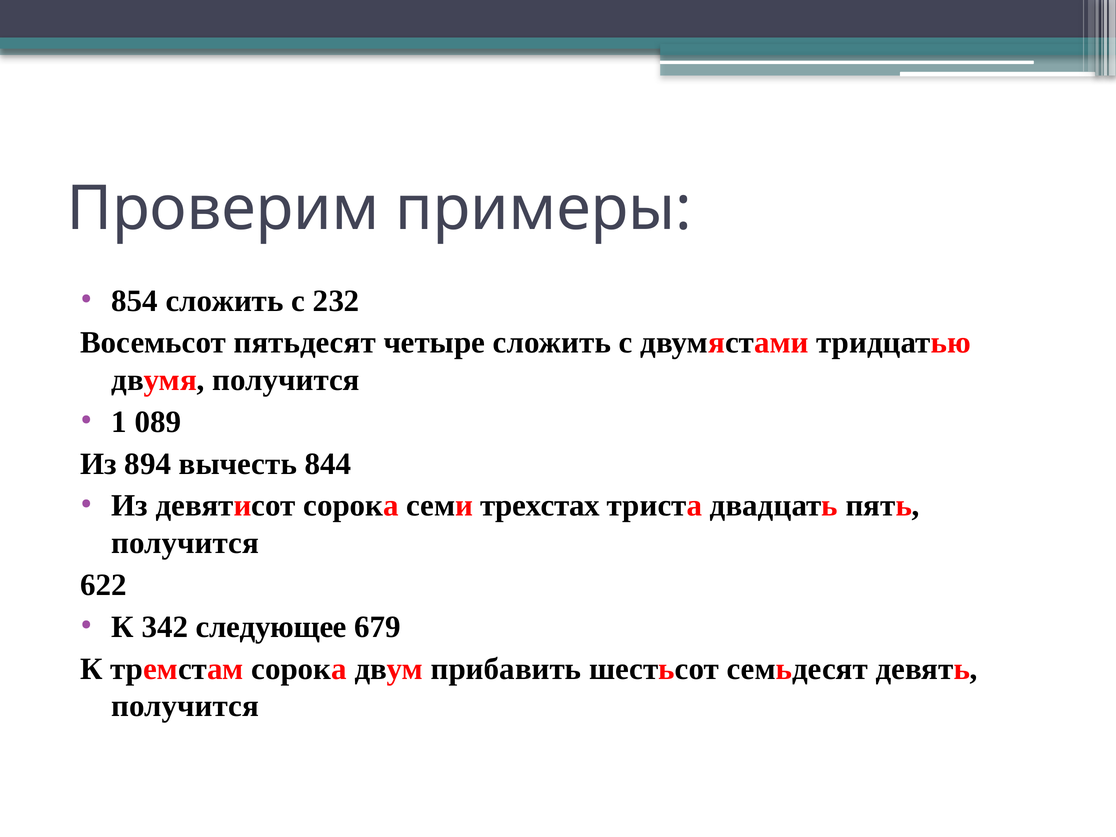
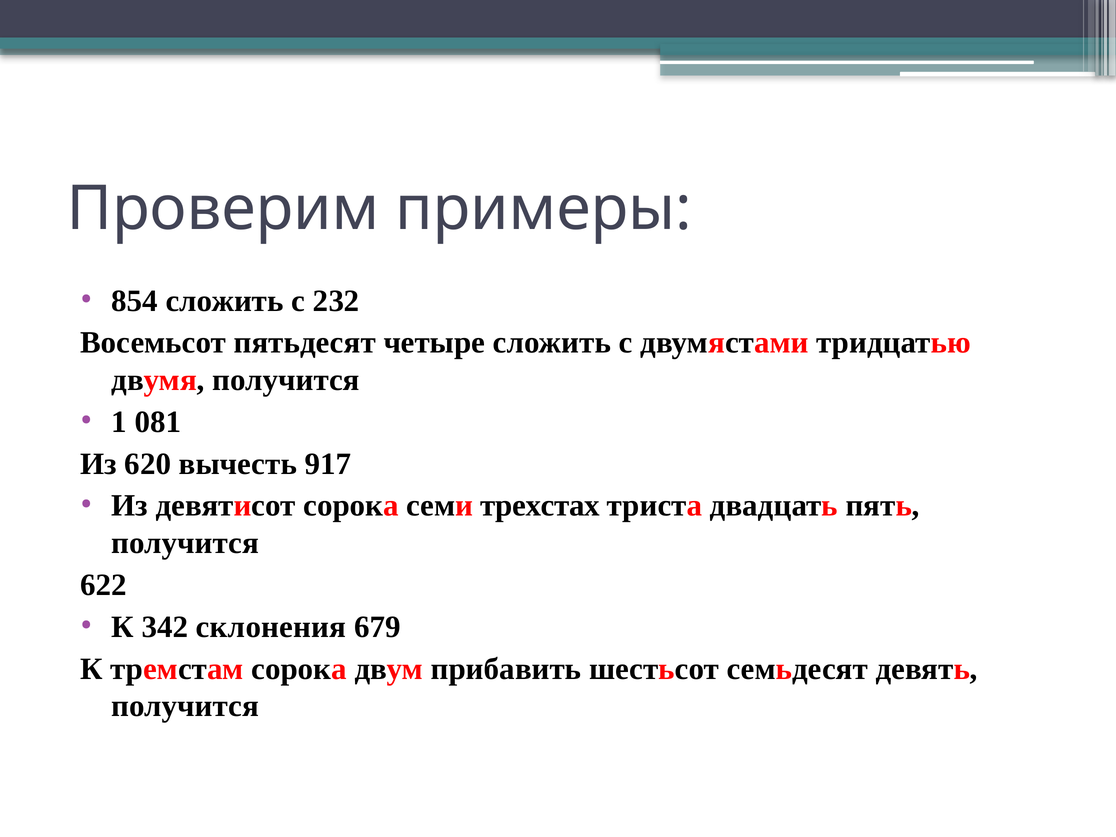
089: 089 -> 081
894: 894 -> 620
844: 844 -> 917
следующее: следующее -> склонения
